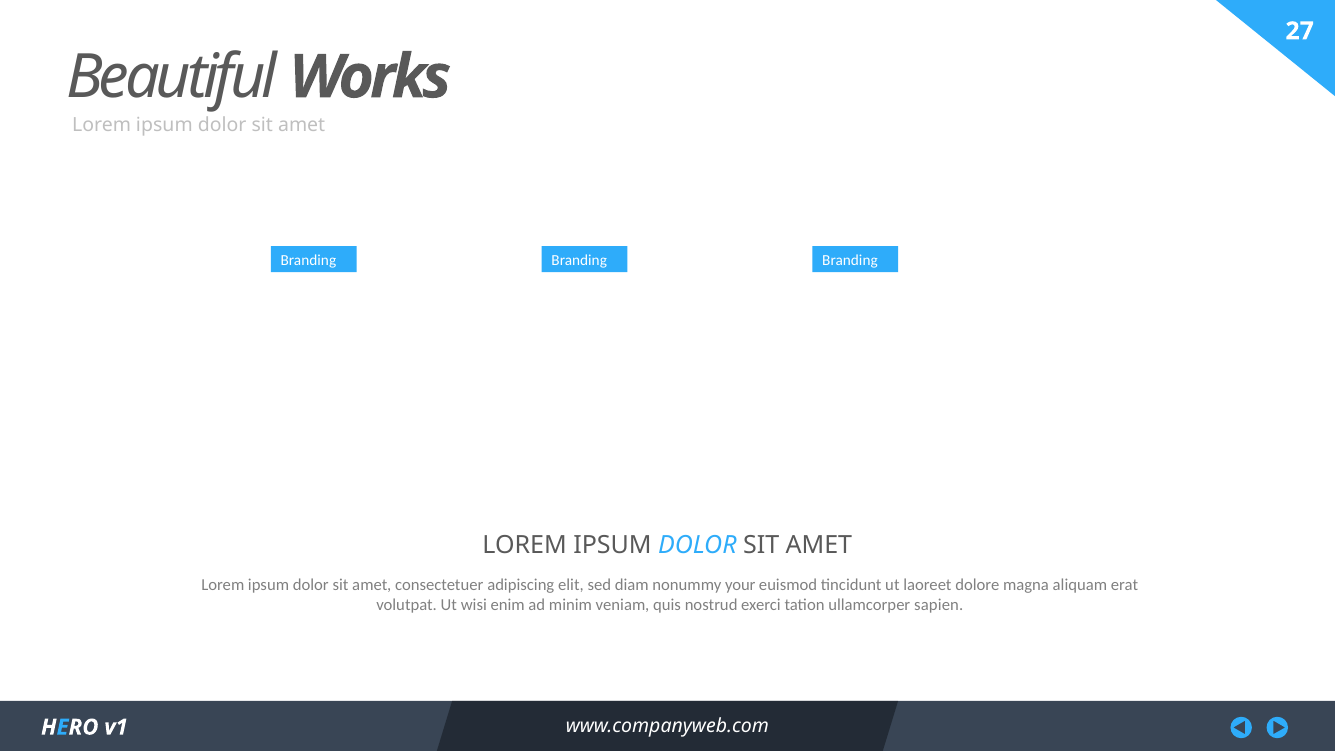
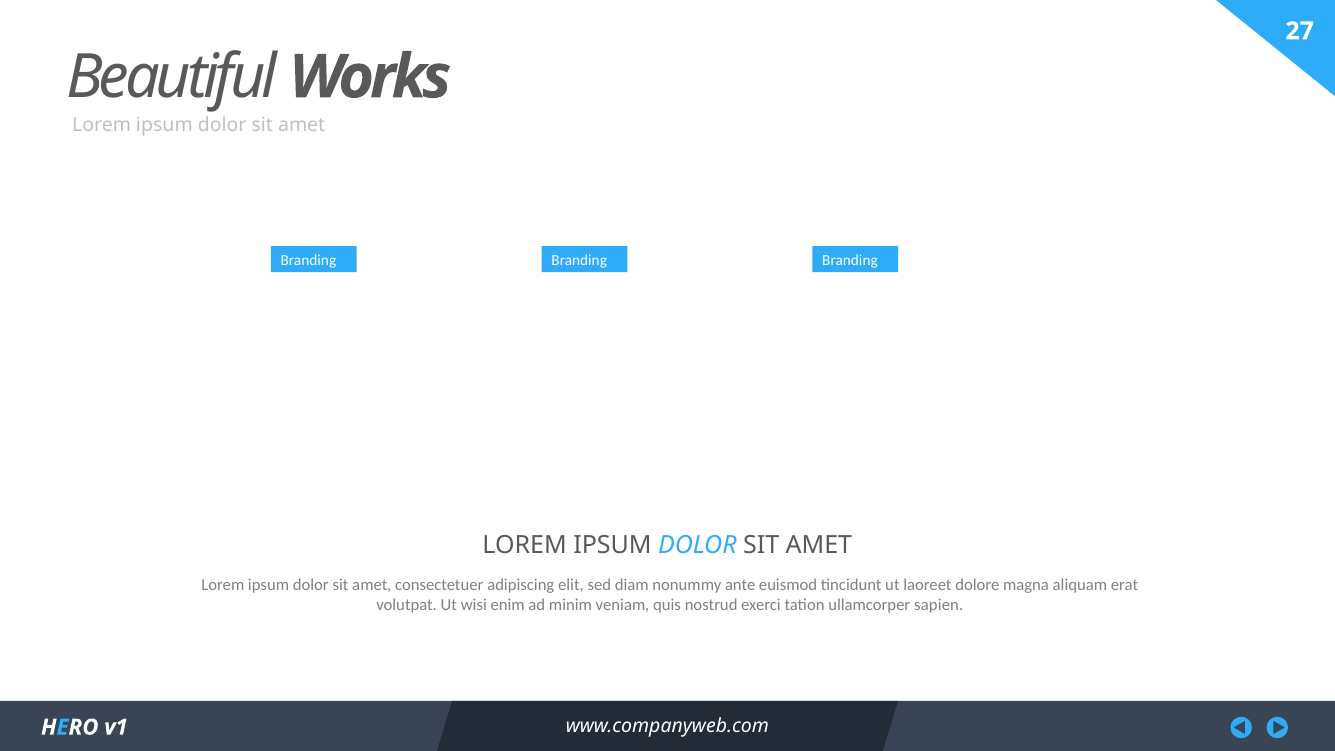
your: your -> ante
